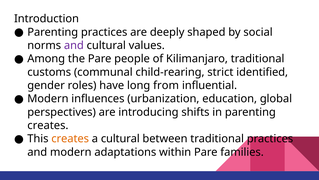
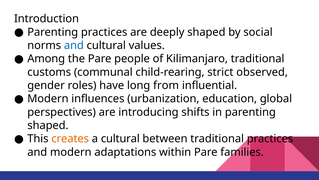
and at (74, 45) colour: purple -> blue
identified: identified -> observed
creates at (48, 125): creates -> shaped
